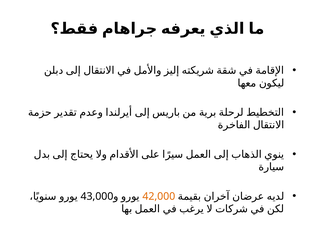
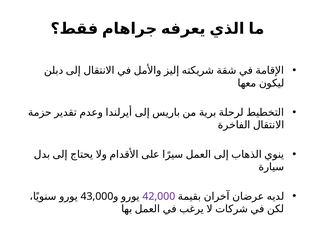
42,000 colour: orange -> purple
